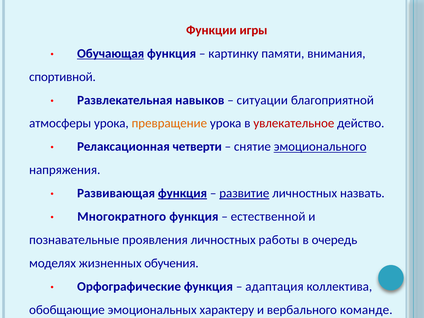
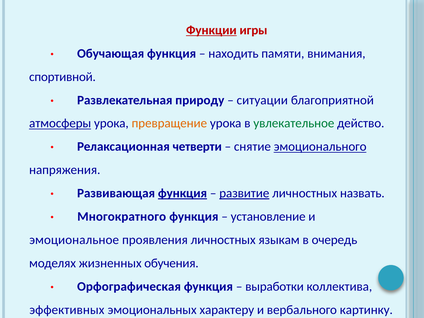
Функции underline: none -> present
Обучающая underline: present -> none
картинку: картинку -> находить
навыков: навыков -> природу
атмосферы underline: none -> present
увлекательное colour: red -> green
естественной: естественной -> установление
познавательные: познавательные -> эмоциональное
работы: работы -> языкам
Орфографические: Орфографические -> Орфографическая
адаптация: адаптация -> выработки
обобщающие: обобщающие -> эффективных
команде: команде -> картинку
